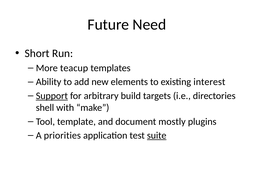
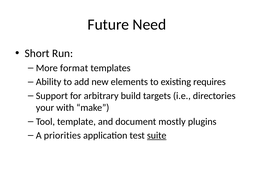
teacup: teacup -> format
interest: interest -> requires
Support underline: present -> none
shell: shell -> your
